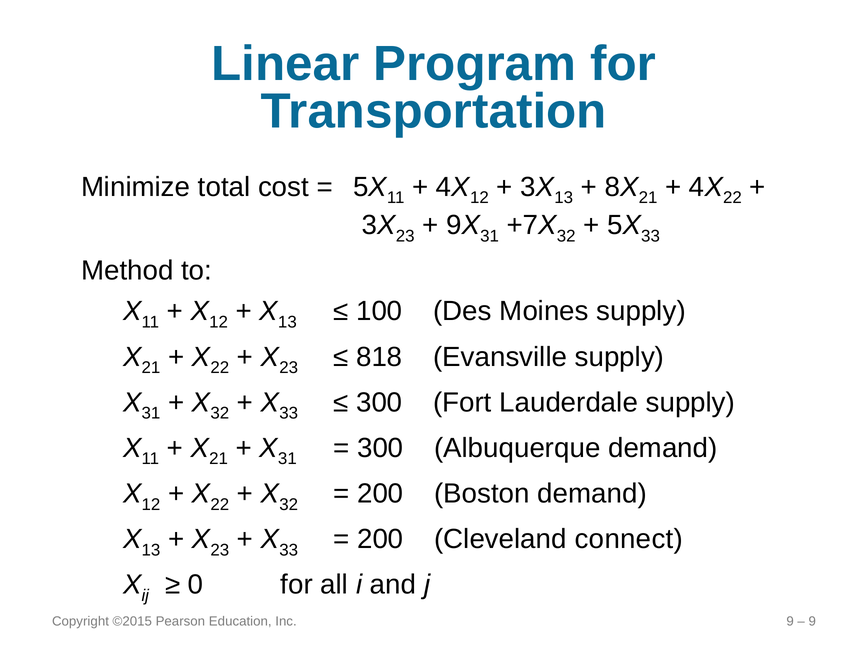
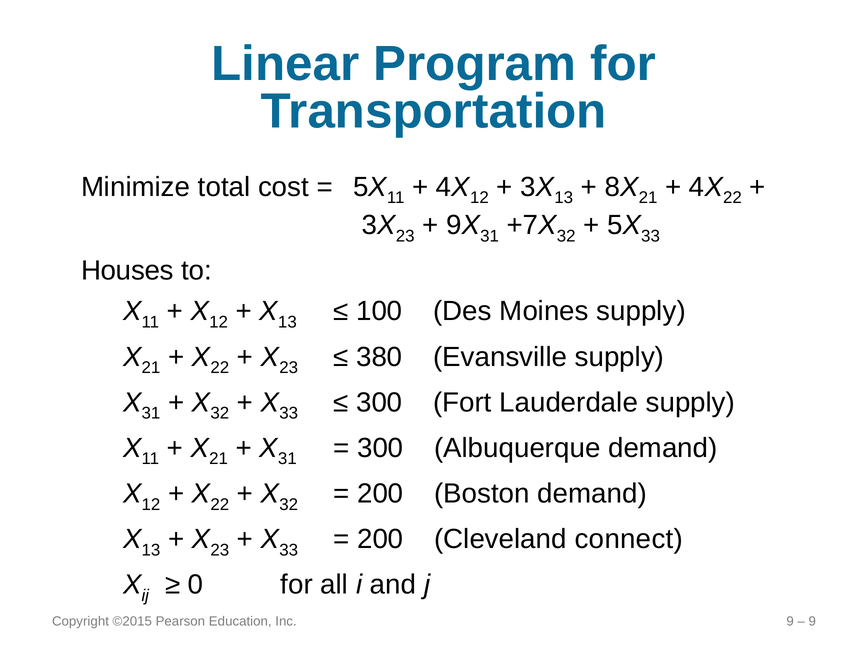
Method: Method -> Houses
818: 818 -> 380
